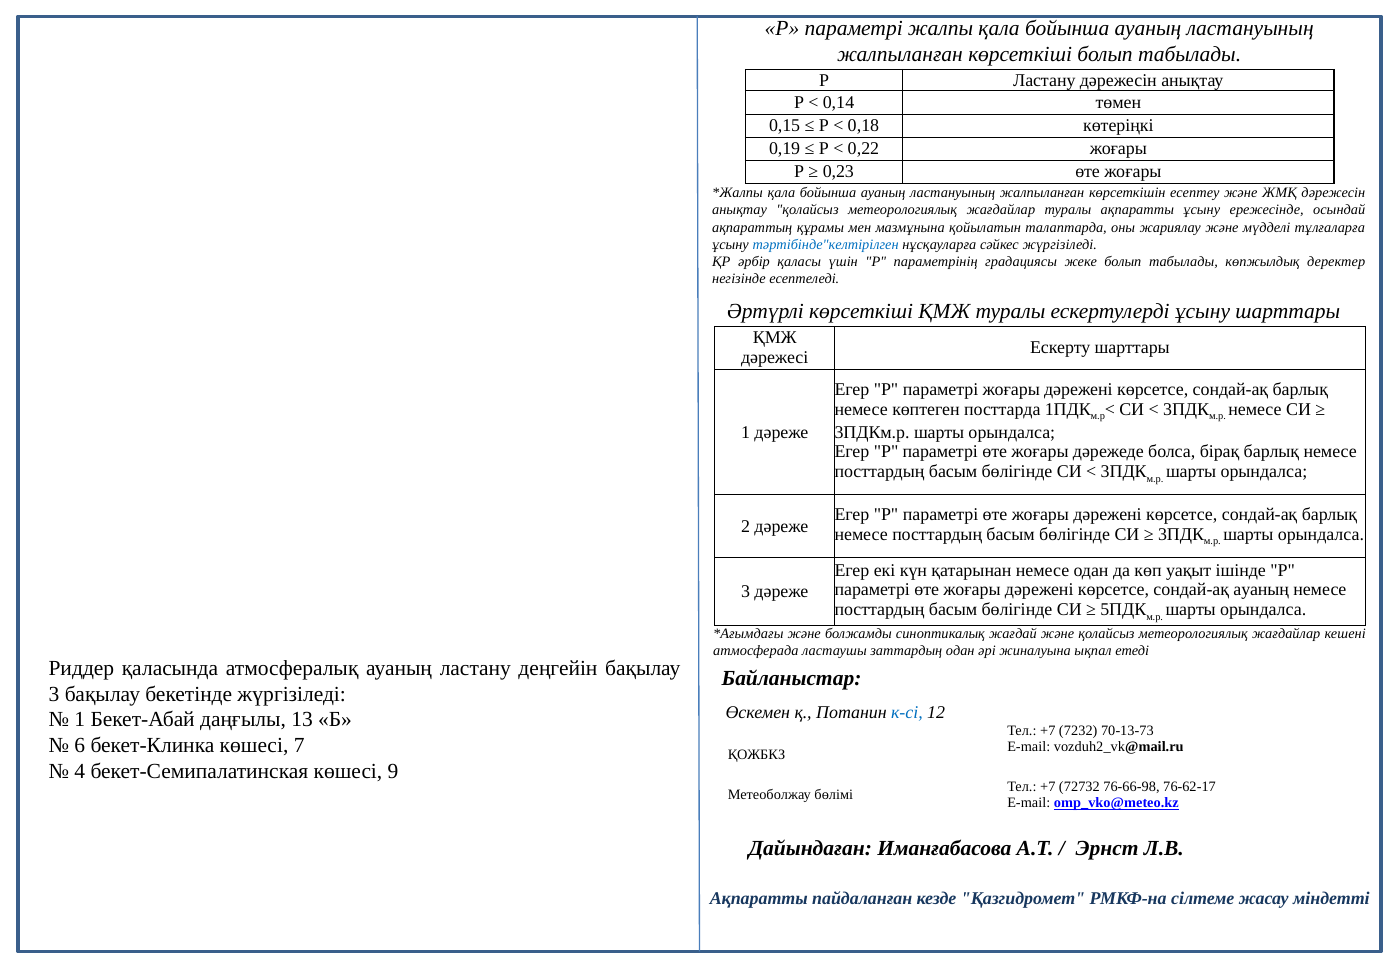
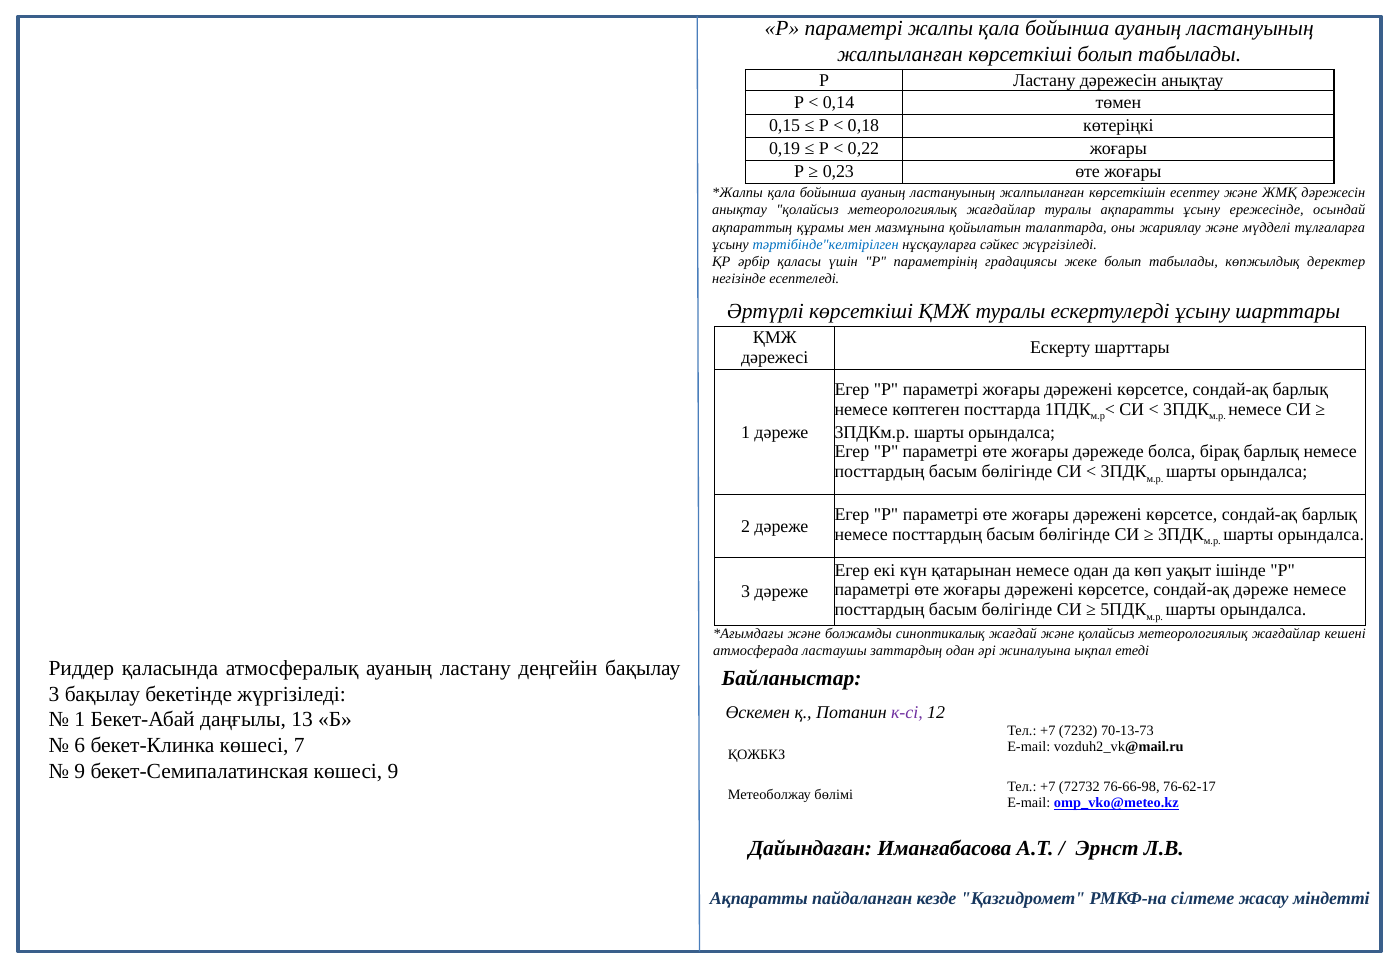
сондай-ақ ауаның: ауаның -> дәреже
к-сі colour: blue -> purple
4 at (80, 772): 4 -> 9
